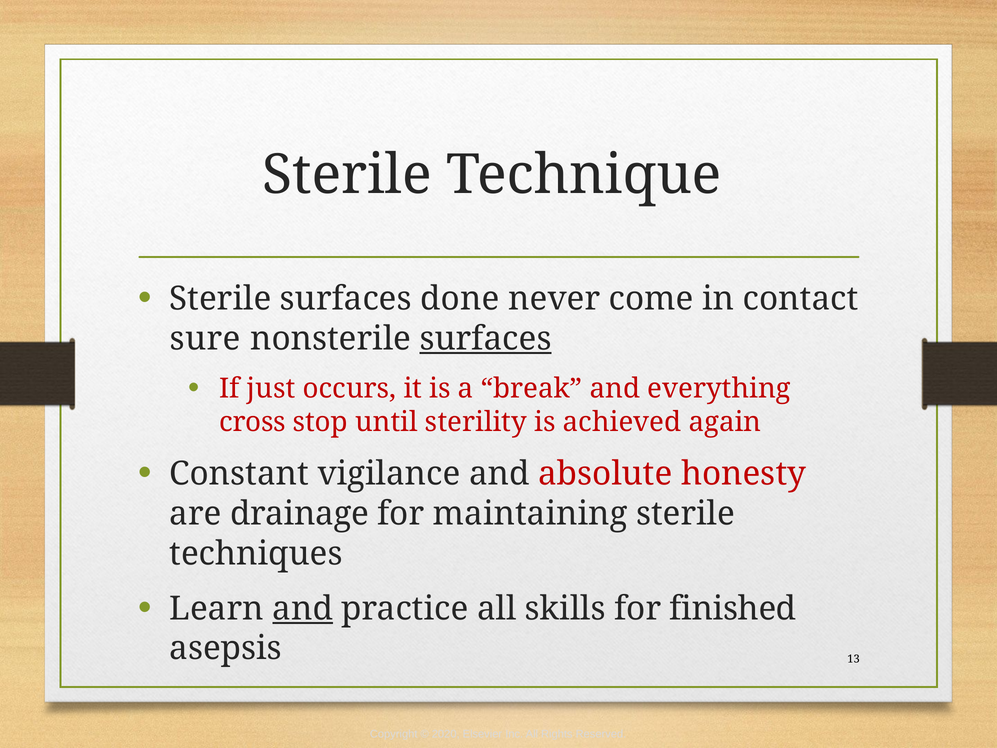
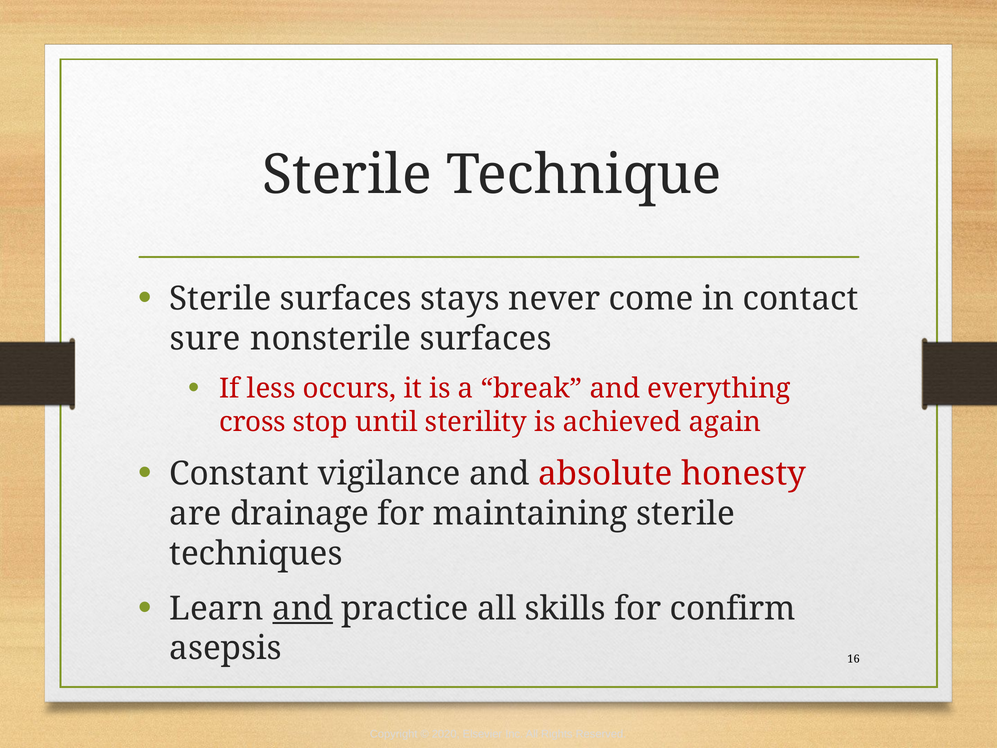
done: done -> stays
surfaces at (486, 339) underline: present -> none
just: just -> less
finished: finished -> confirm
13: 13 -> 16
